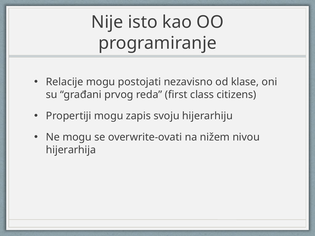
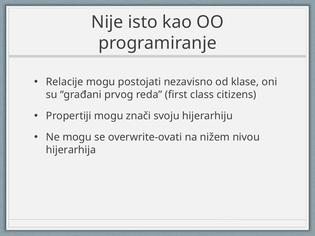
zapis: zapis -> znači
